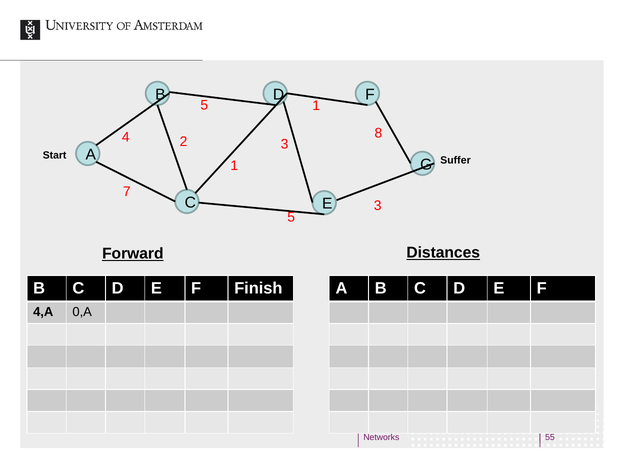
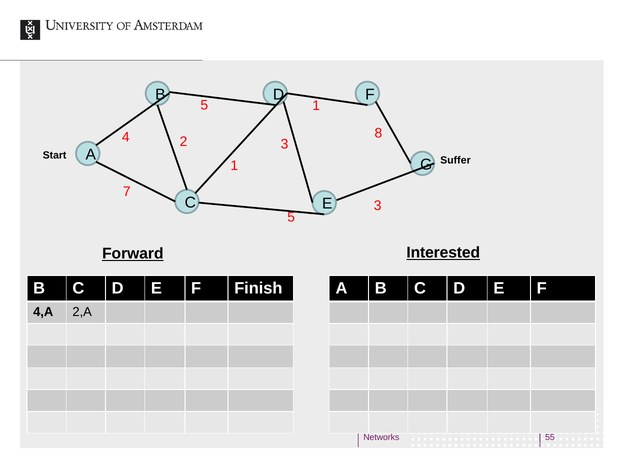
Distances: Distances -> Interested
0,A: 0,A -> 2,A
